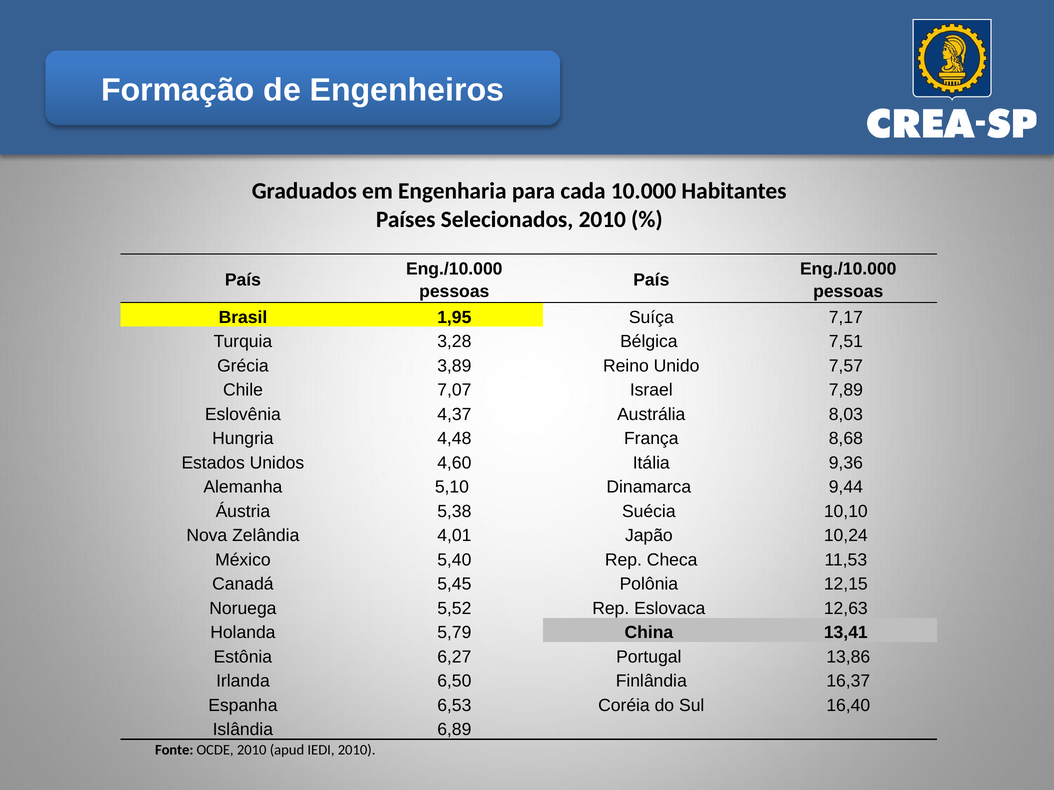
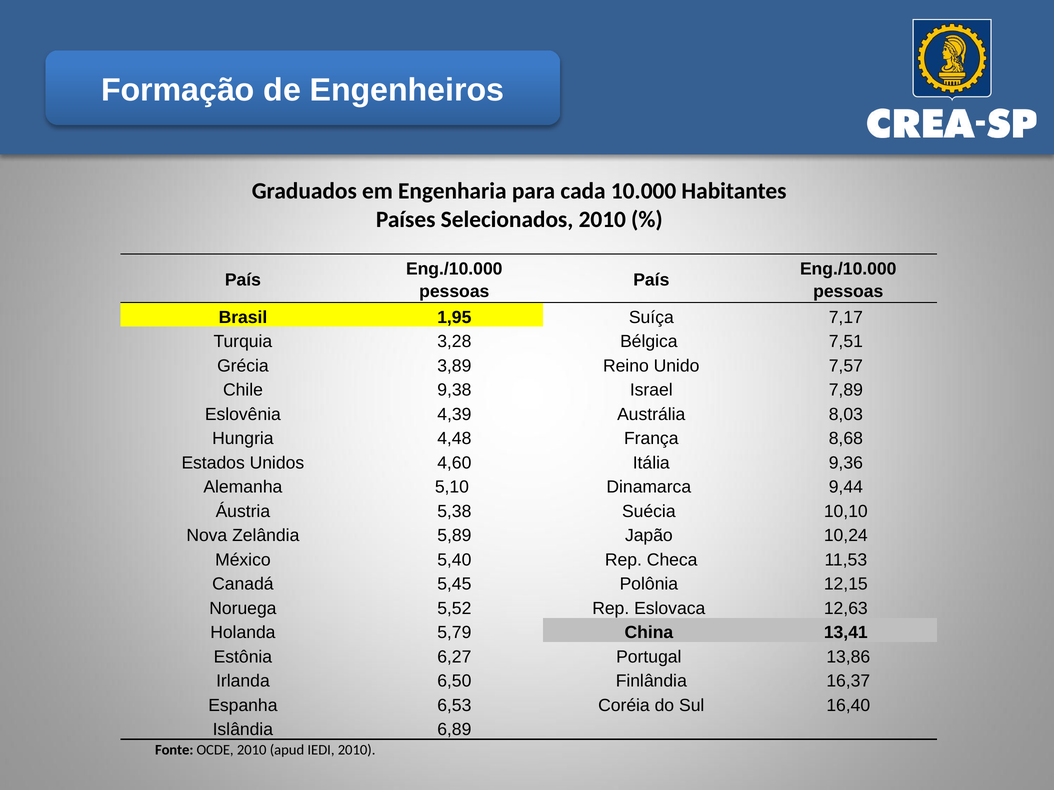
7,07: 7,07 -> 9,38
4,37: 4,37 -> 4,39
4,01: 4,01 -> 5,89
